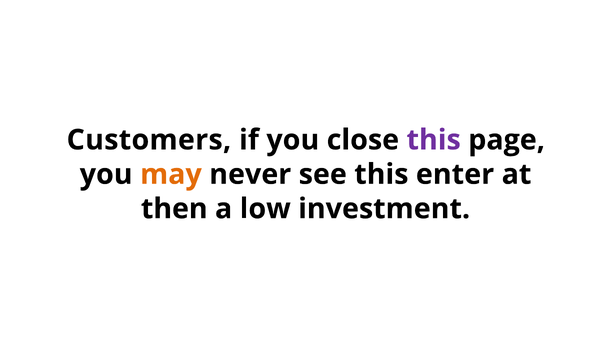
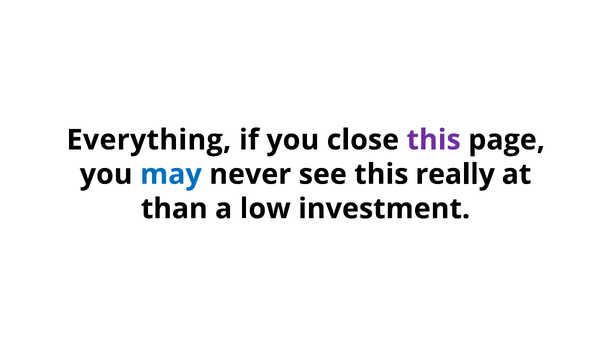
Customers: Customers -> Everything
may colour: orange -> blue
enter: enter -> really
then: then -> than
